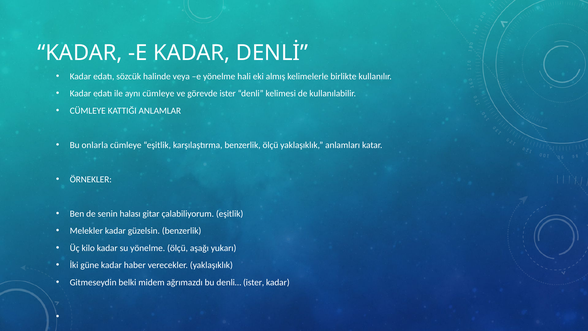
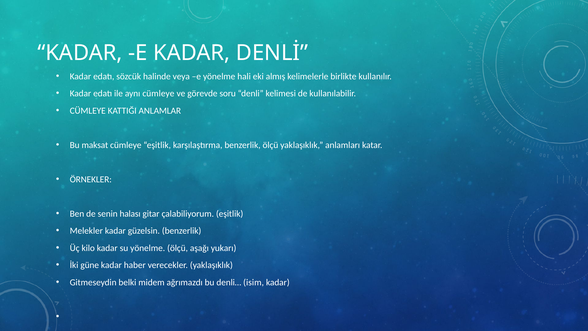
görevde ister: ister -> soru
onlarla: onlarla -> maksat
denli… ister: ister -> isim
